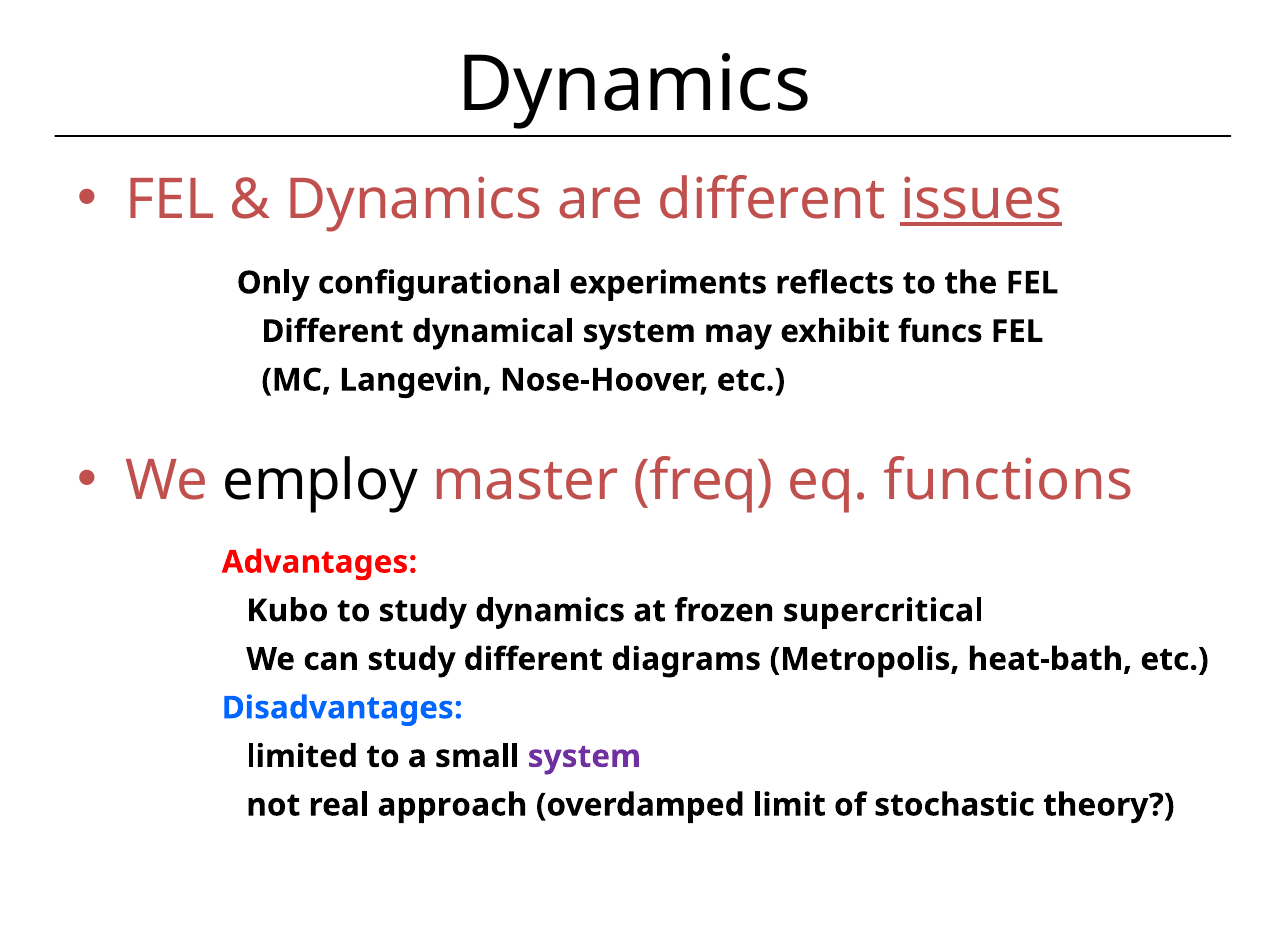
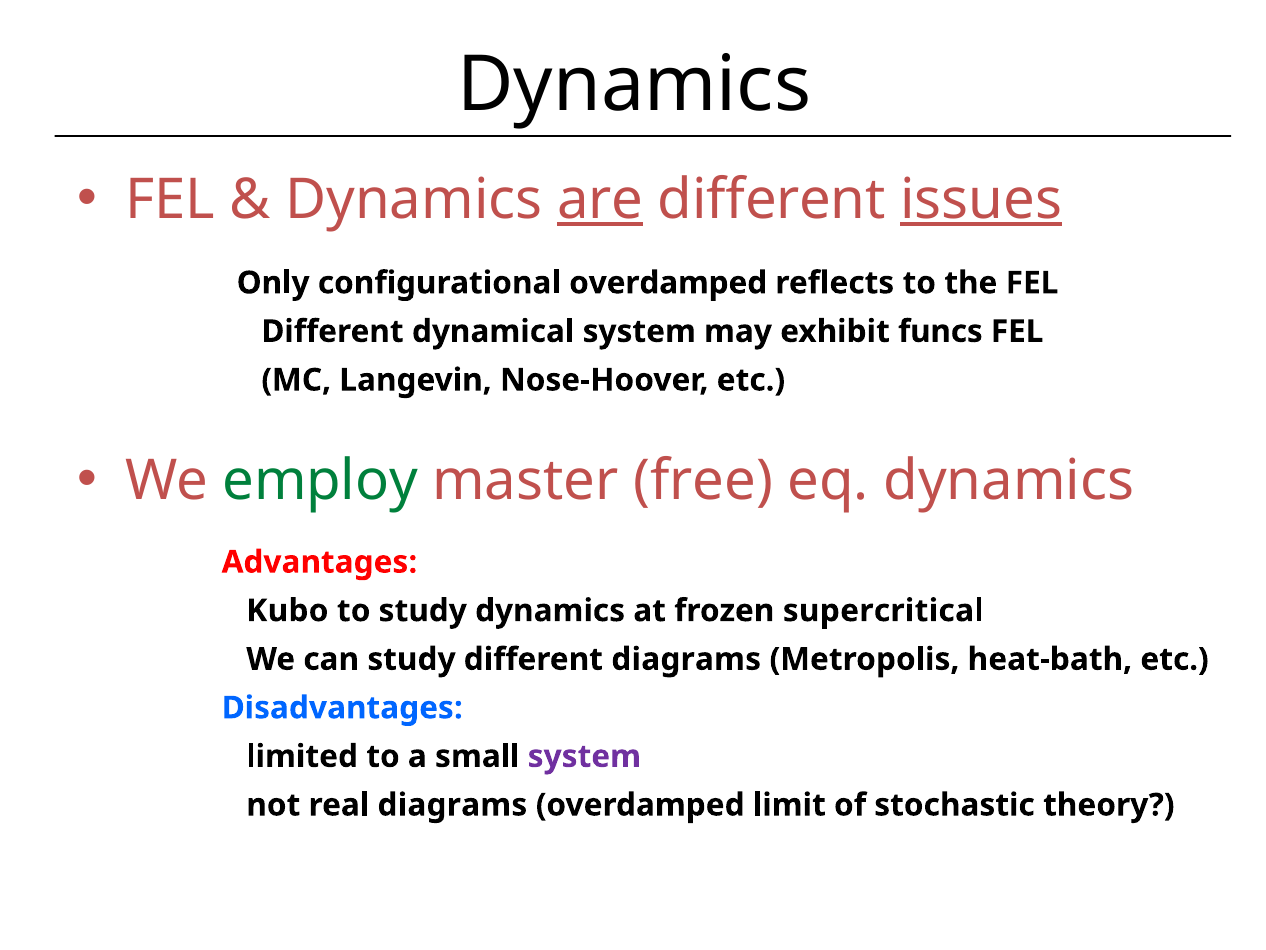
are underline: none -> present
configurational experiments: experiments -> overdamped
employ colour: black -> green
freq: freq -> free
eq functions: functions -> dynamics
real approach: approach -> diagrams
